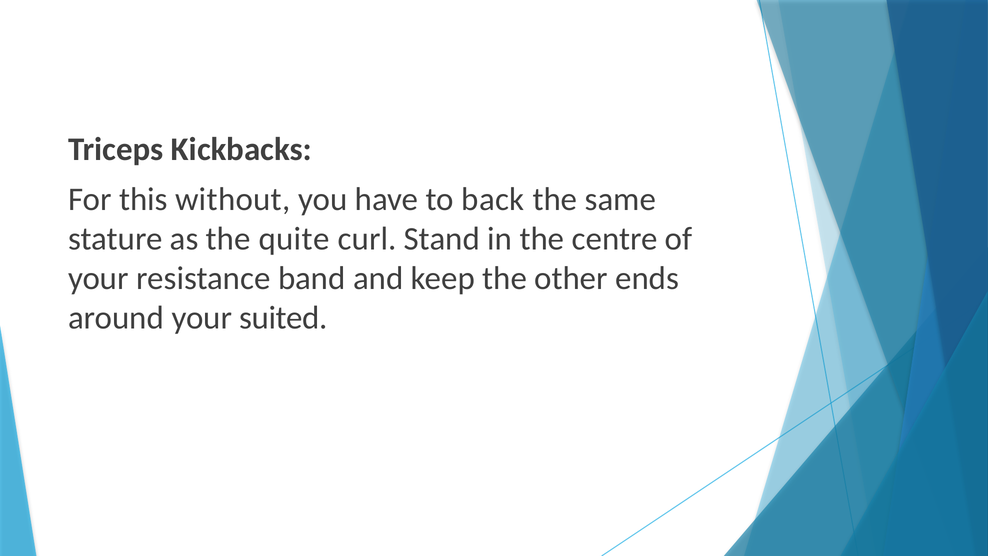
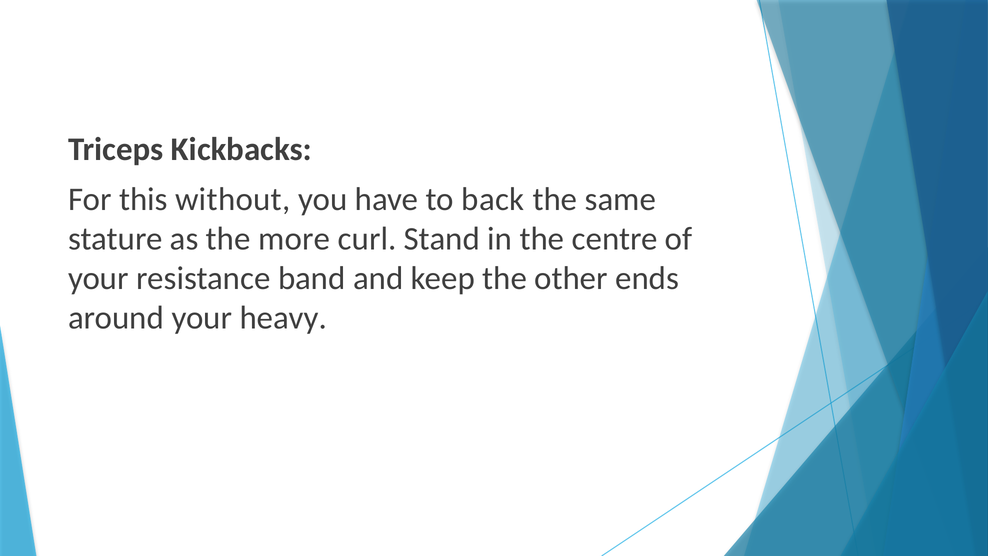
quite: quite -> more
suited: suited -> heavy
